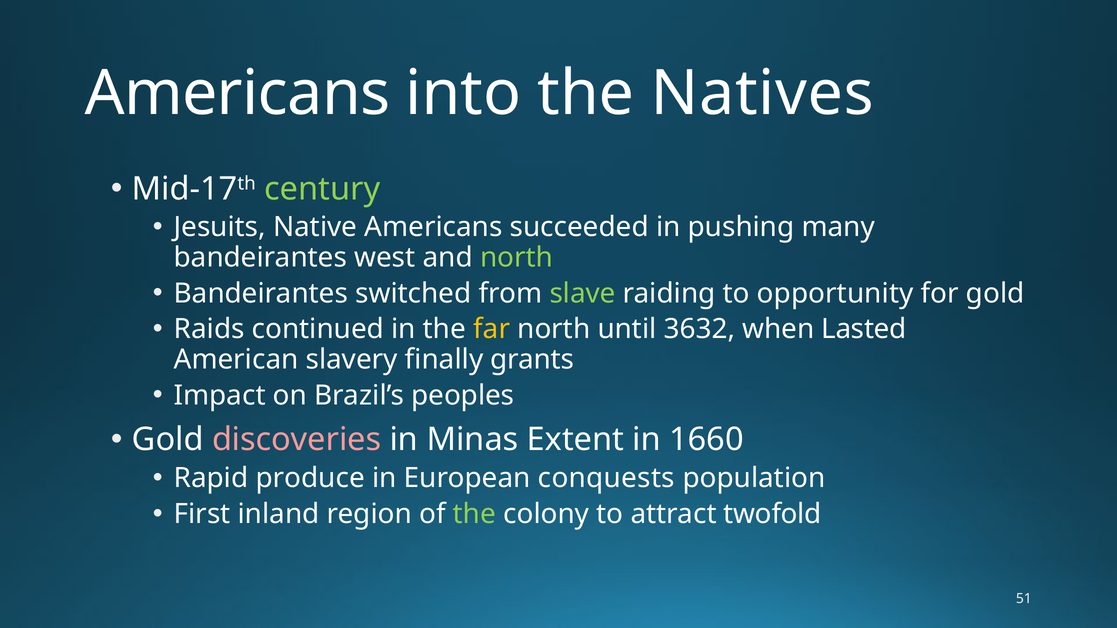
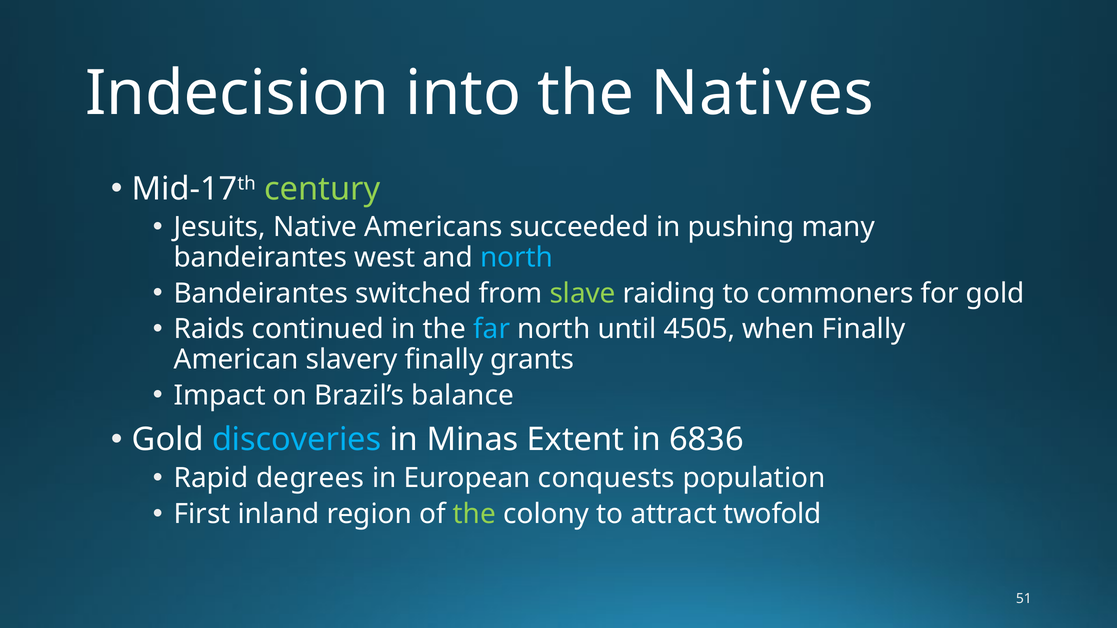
Americans at (237, 94): Americans -> Indecision
north at (517, 258) colour: light green -> light blue
opportunity: opportunity -> commoners
far colour: yellow -> light blue
3632: 3632 -> 4505
when Lasted: Lasted -> Finally
peoples: peoples -> balance
discoveries colour: pink -> light blue
1660: 1660 -> 6836
produce: produce -> degrees
